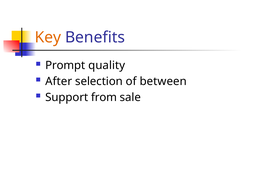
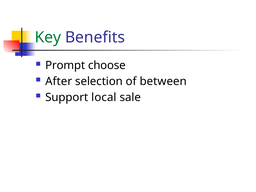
Key colour: orange -> green
quality: quality -> choose
from: from -> local
